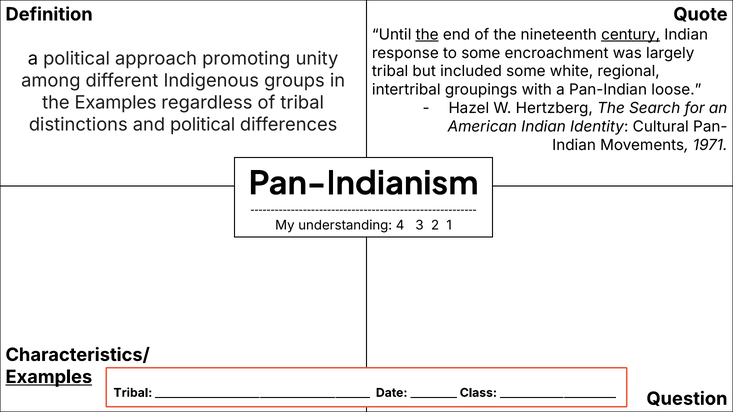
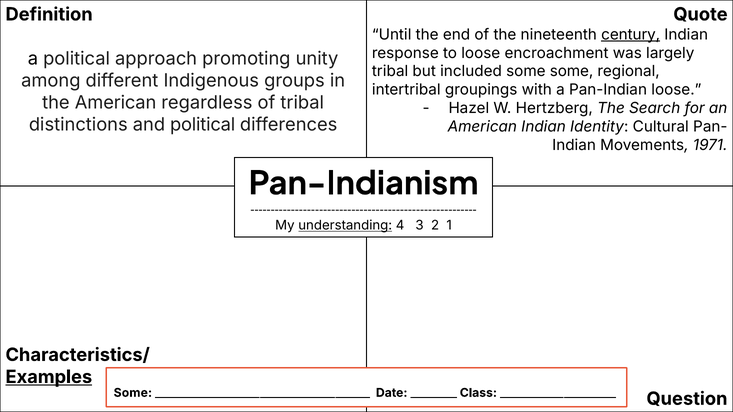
the at (427, 35) underline: present -> none
to some: some -> loose
some white: white -> some
the Examples: Examples -> American
understanding underline: none -> present
Tribal at (133, 393): Tribal -> Some
